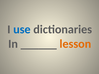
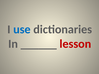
lesson colour: orange -> red
